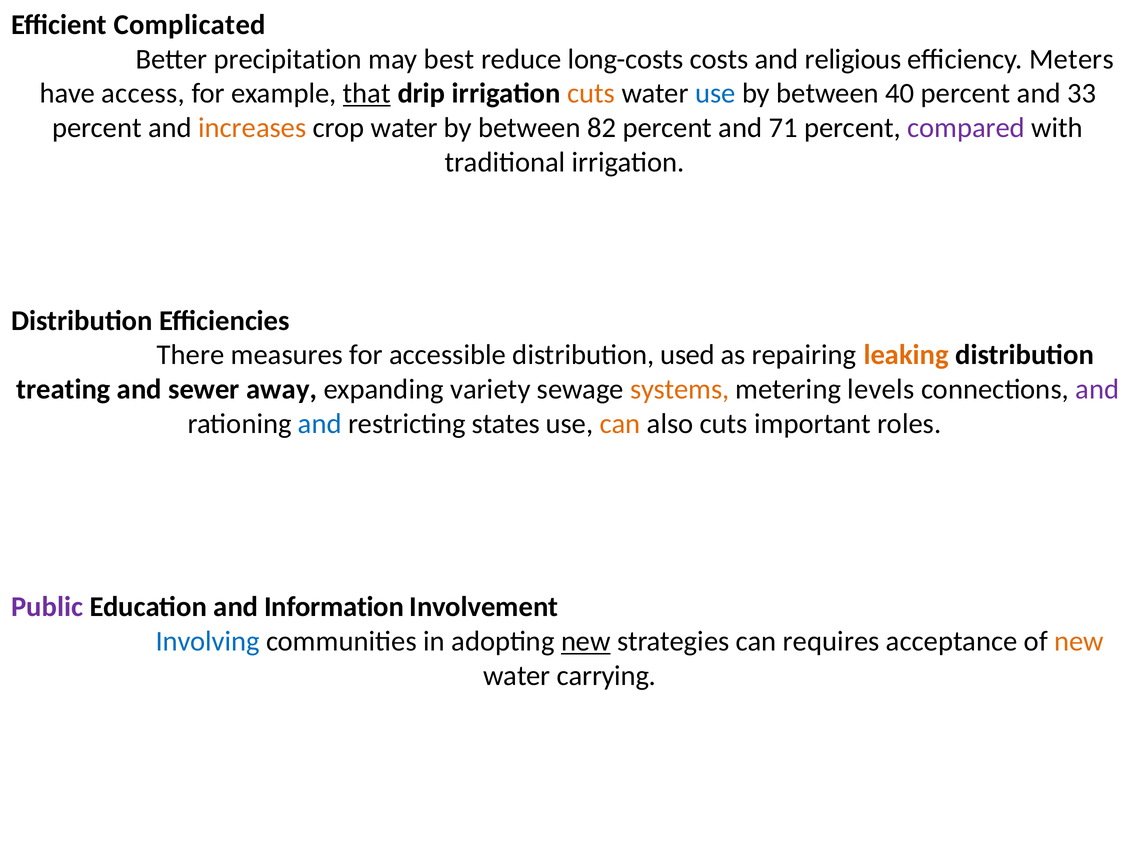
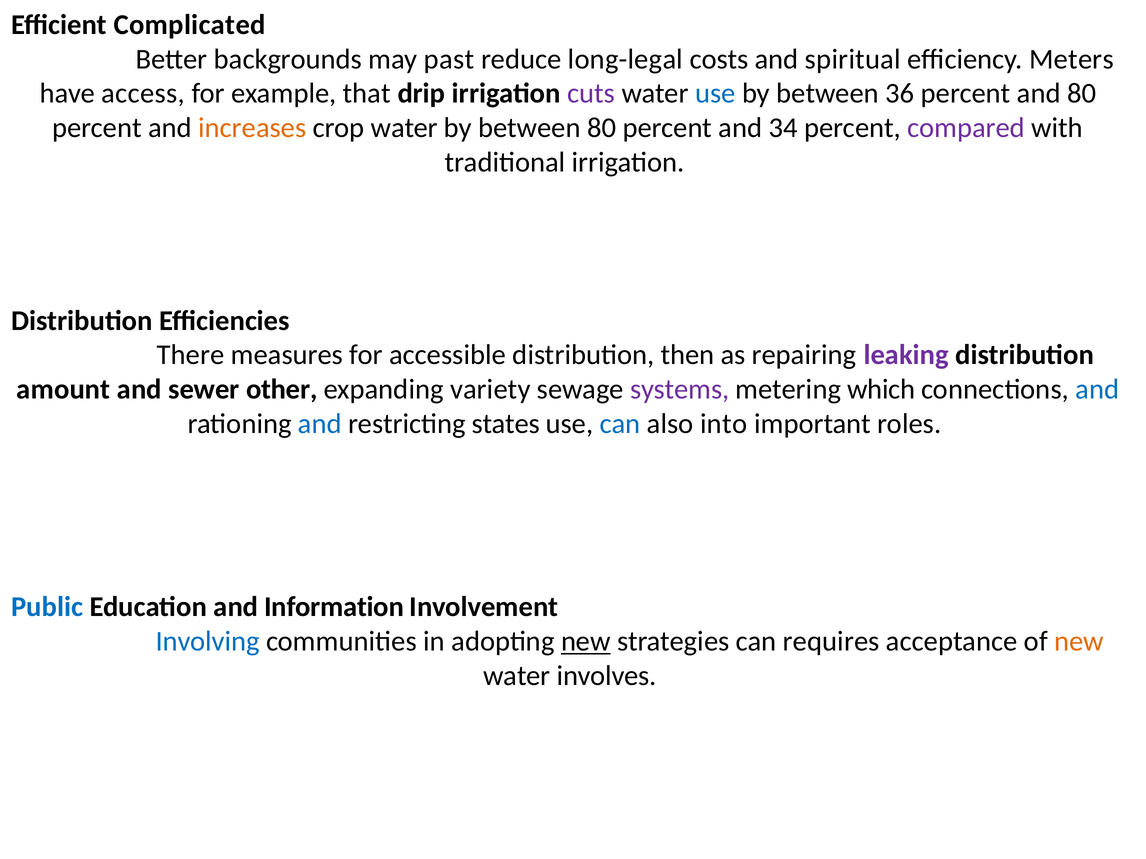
precipitation: precipitation -> backgrounds
best: best -> past
long-costs: long-costs -> long-legal
religious: religious -> spiritual
that underline: present -> none
cuts at (591, 94) colour: orange -> purple
40: 40 -> 36
and 33: 33 -> 80
between 82: 82 -> 80
71: 71 -> 34
used: used -> then
leaking colour: orange -> purple
treating: treating -> amount
away: away -> other
systems colour: orange -> purple
levels: levels -> which
and at (1097, 390) colour: purple -> blue
can at (620, 424) colour: orange -> blue
also cuts: cuts -> into
Public colour: purple -> blue
carrying: carrying -> involves
